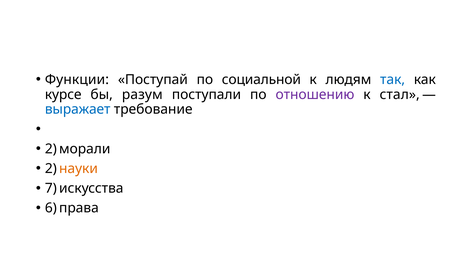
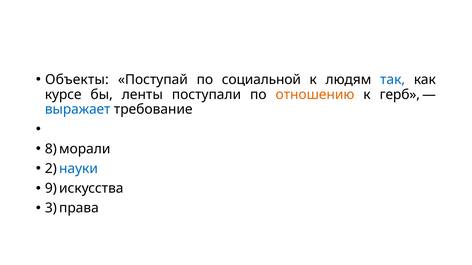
Функции: Функции -> Объекты
разум: разум -> ленты
отношению colour: purple -> orange
стал: стал -> герб
2 at (51, 149): 2 -> 8
науки colour: orange -> blue
7: 7 -> 9
6: 6 -> 3
